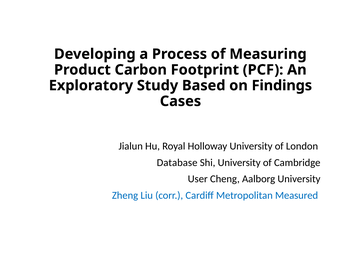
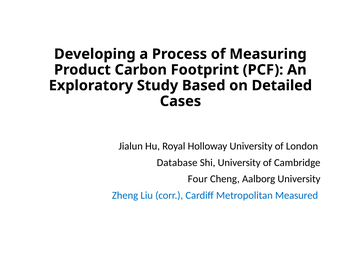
Findings: Findings -> Detailed
User: User -> Four
